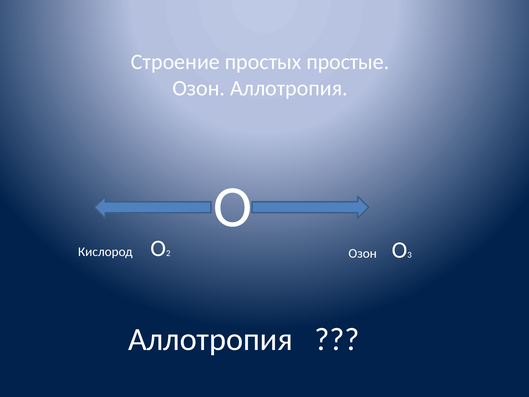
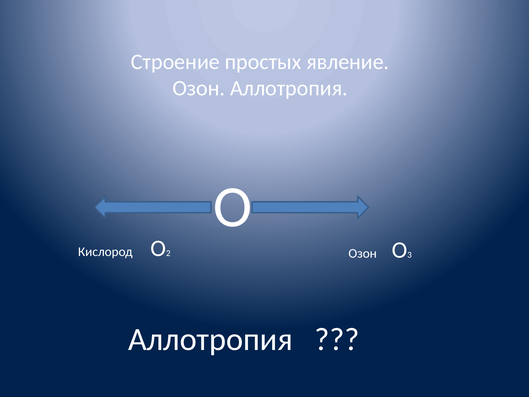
простые: простые -> явление
